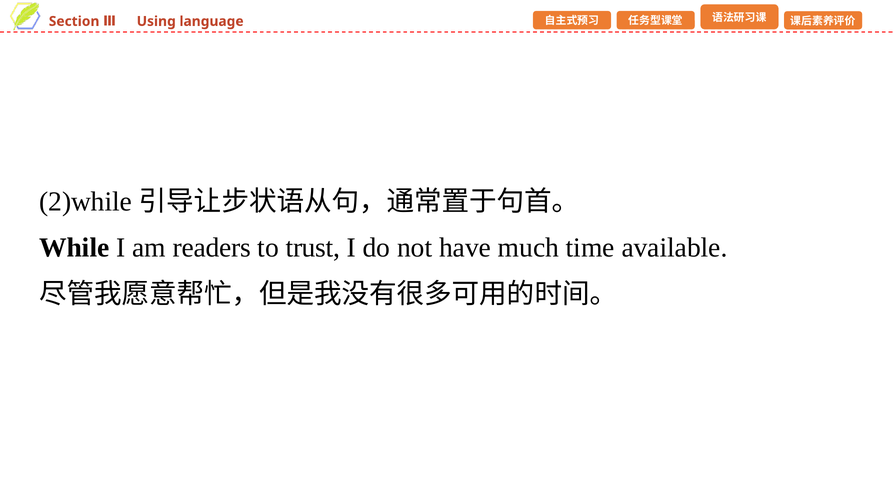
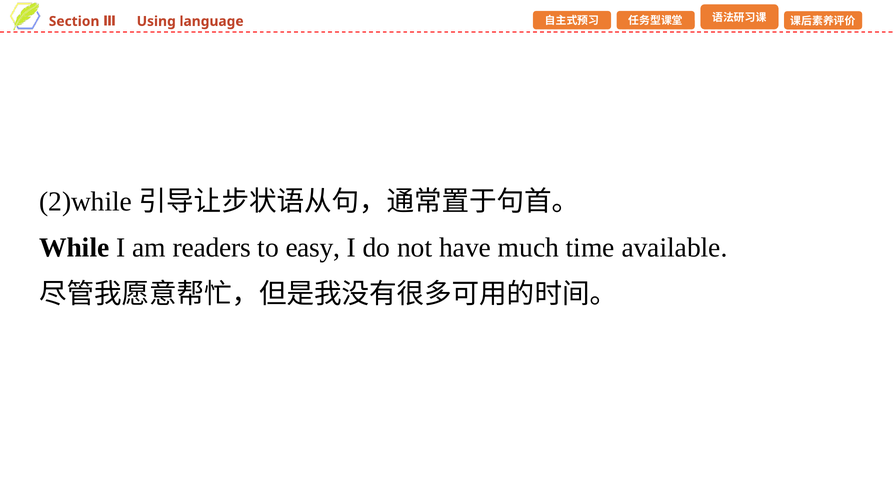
trust: trust -> easy
